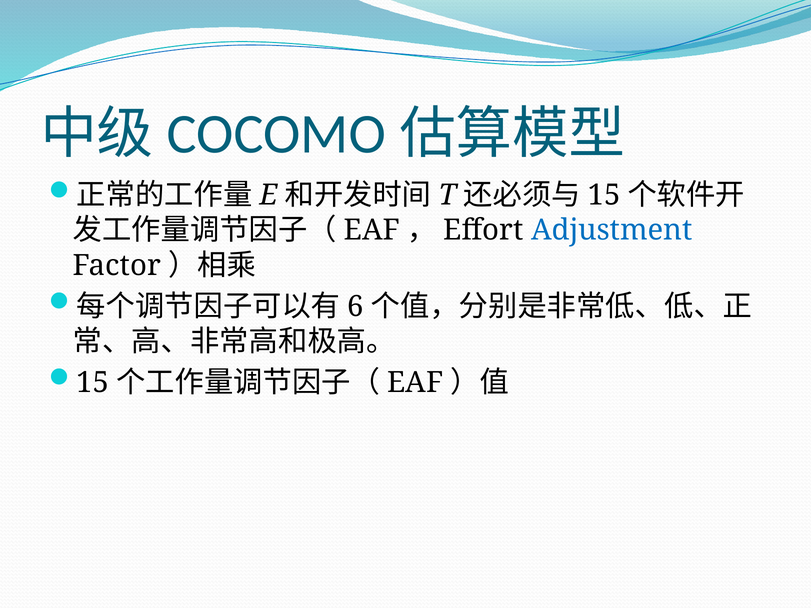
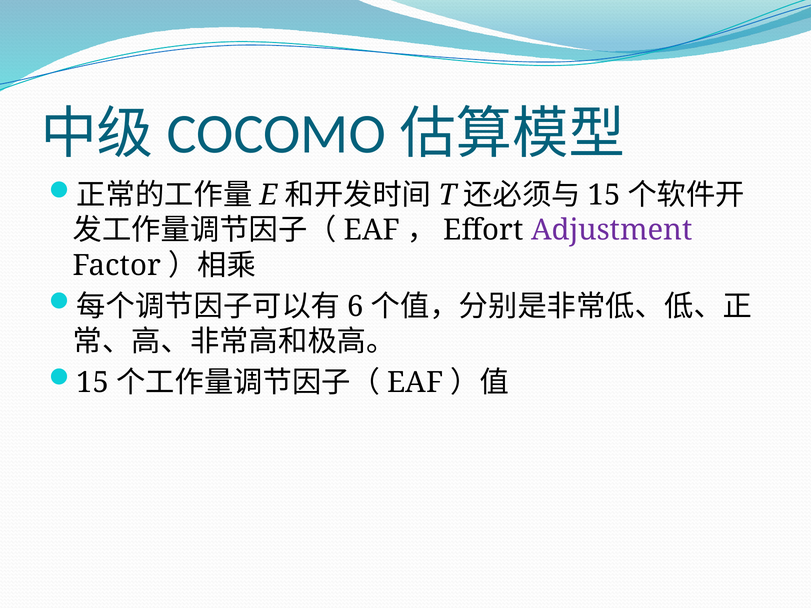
Adjustment colour: blue -> purple
